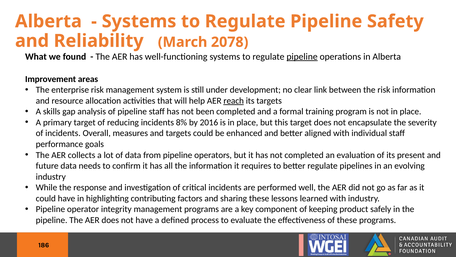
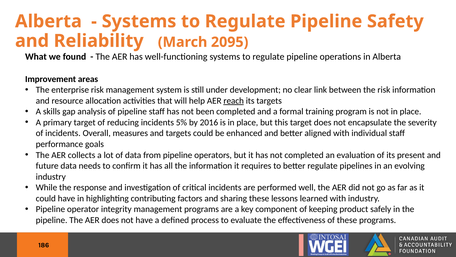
2078: 2078 -> 2095
pipeline at (302, 56) underline: present -> none
8%: 8% -> 5%
